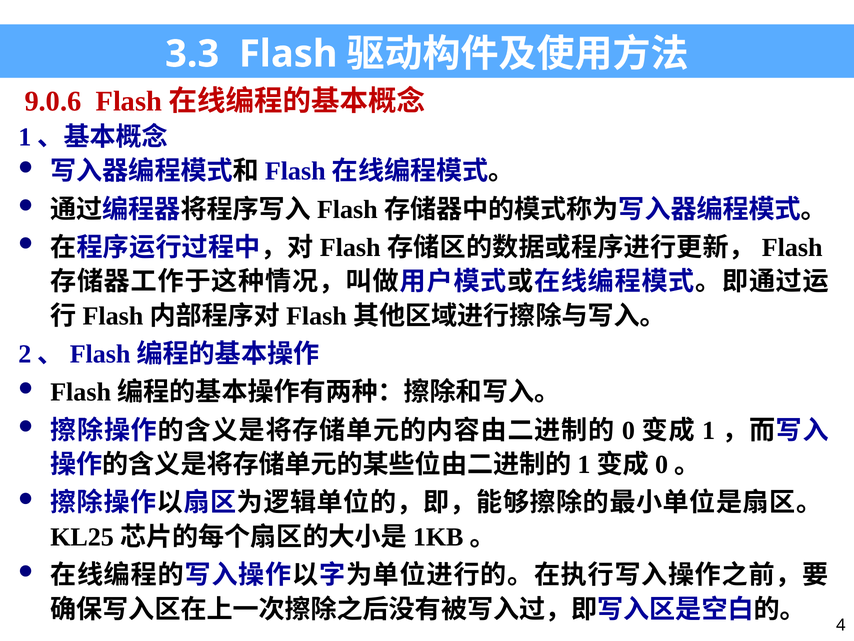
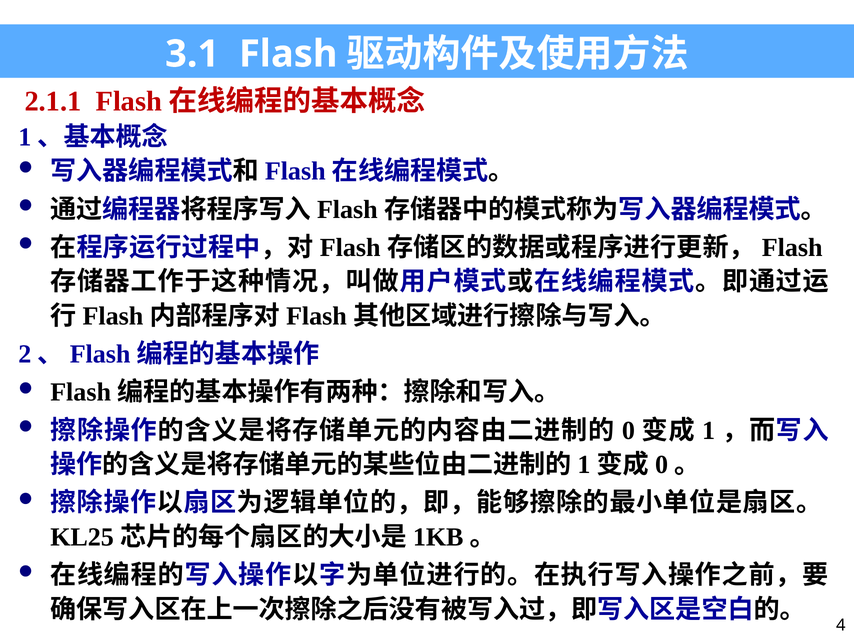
3.3: 3.3 -> 3.1
9.0.6: 9.0.6 -> 2.1.1
